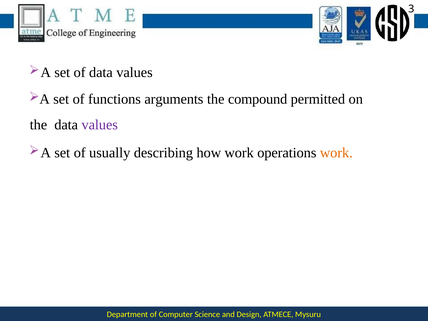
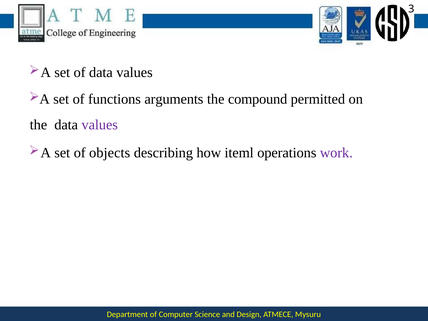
usually: usually -> objects
how work: work -> iteml
work at (336, 153) colour: orange -> purple
